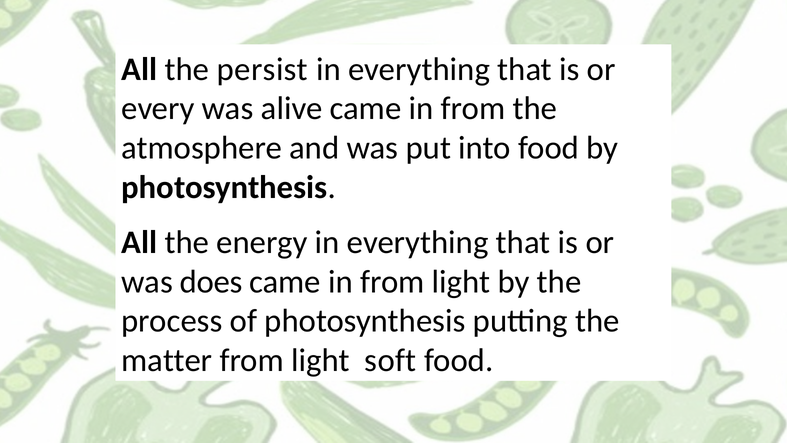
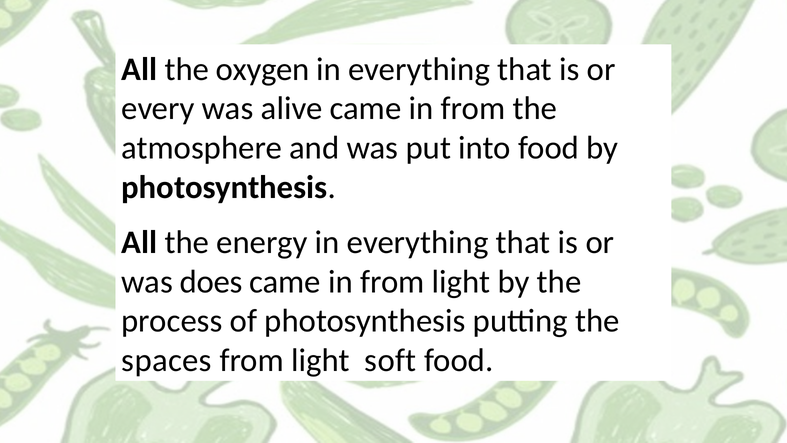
persist: persist -> oxygen
matter: matter -> spaces
